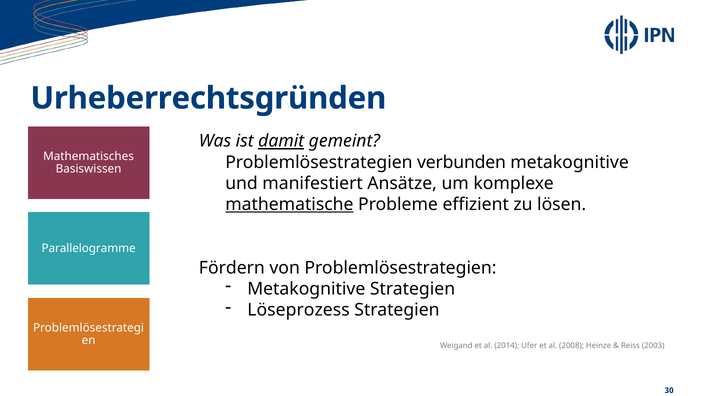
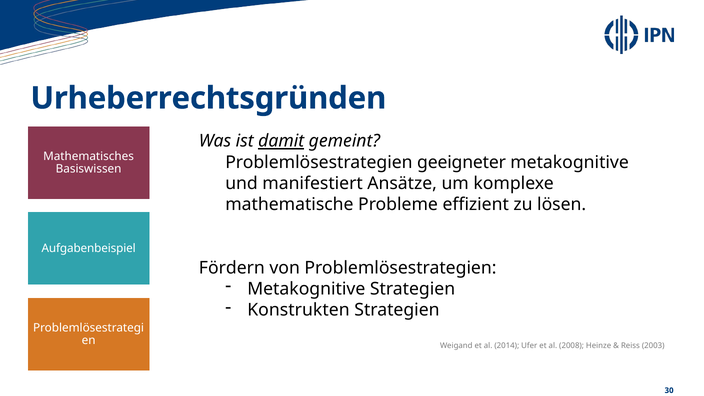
verbunden: verbunden -> geeigneter
mathematische underline: present -> none
Parallelogramme: Parallelogramme -> Aufgabenbeispiel
Löseprozess: Löseprozess -> Konstrukten
